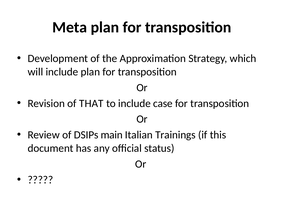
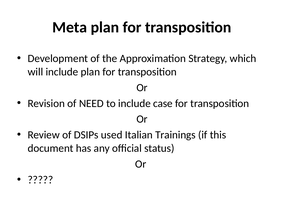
THAT: THAT -> NEED
main: main -> used
